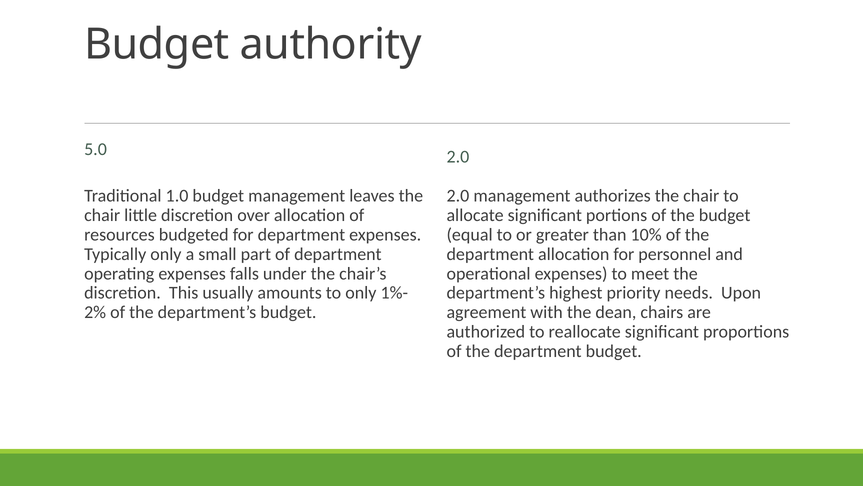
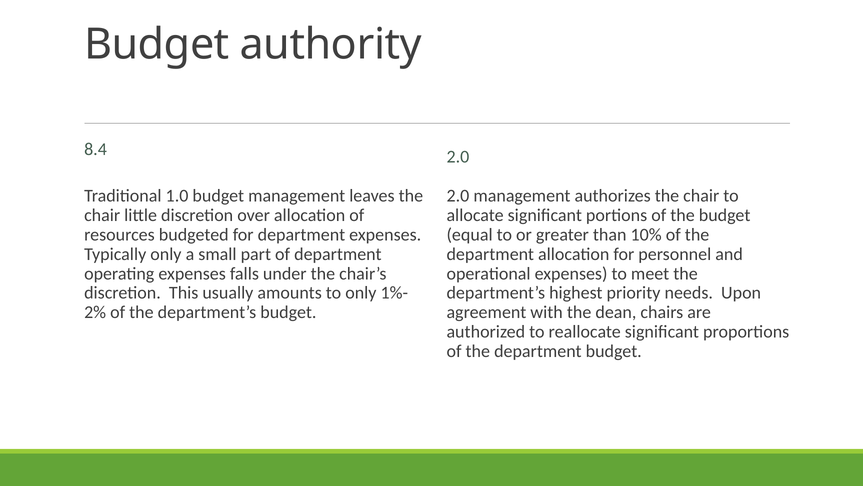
5.0: 5.0 -> 8.4
